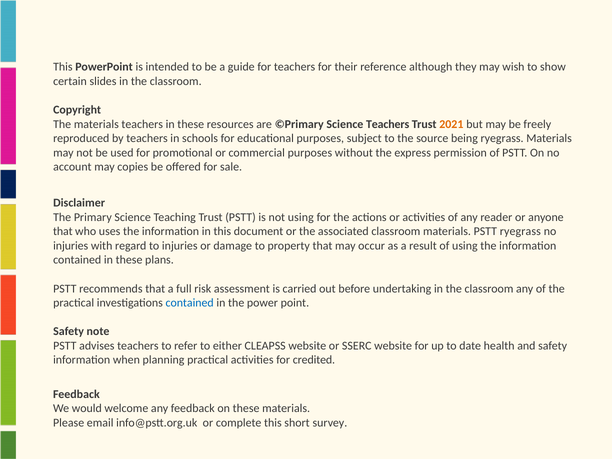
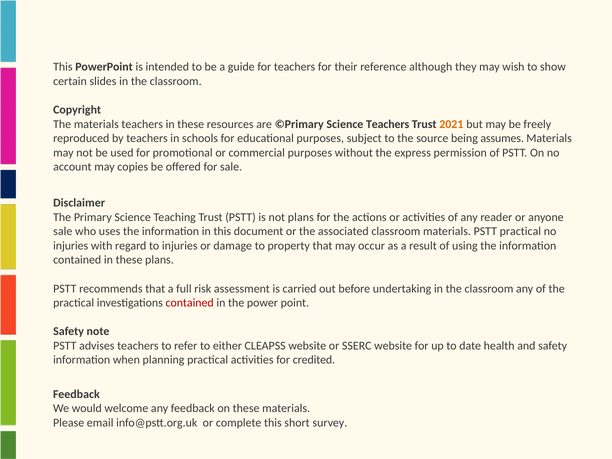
being ryegrass: ryegrass -> assumes
not using: using -> plans
that at (63, 231): that -> sale
PSTT ryegrass: ryegrass -> practical
contained at (190, 303) colour: blue -> red
